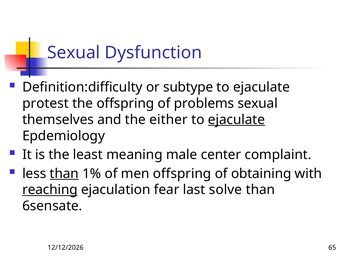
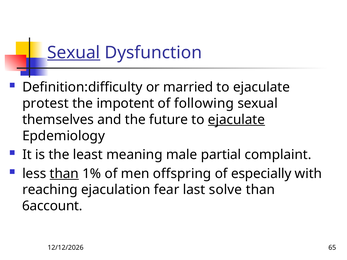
Sexual at (74, 53) underline: none -> present
subtype: subtype -> married
the offspring: offspring -> impotent
problems: problems -> following
either: either -> future
center: center -> partial
obtaining: obtaining -> especially
reaching underline: present -> none
6sensate: 6sensate -> 6account
